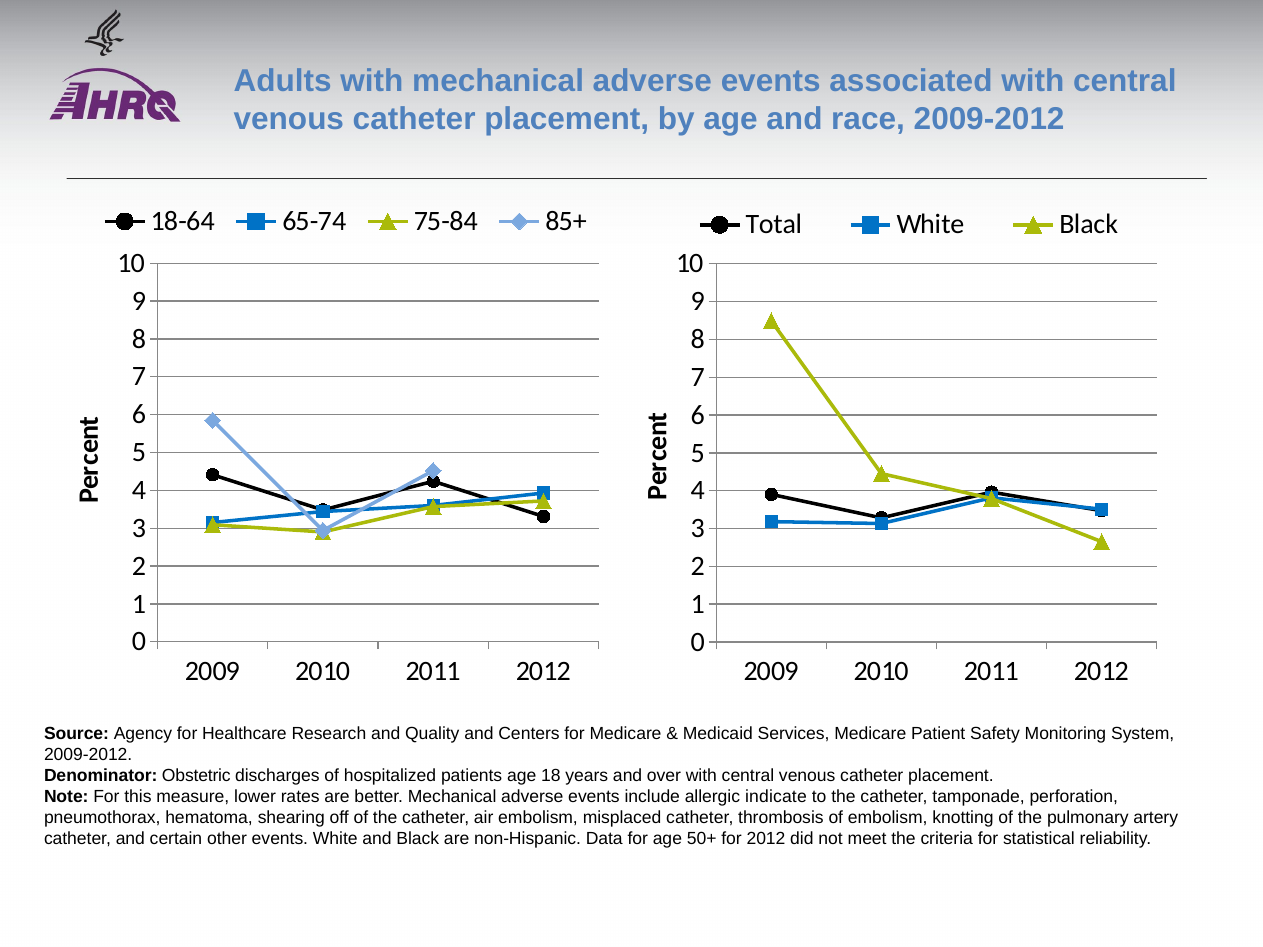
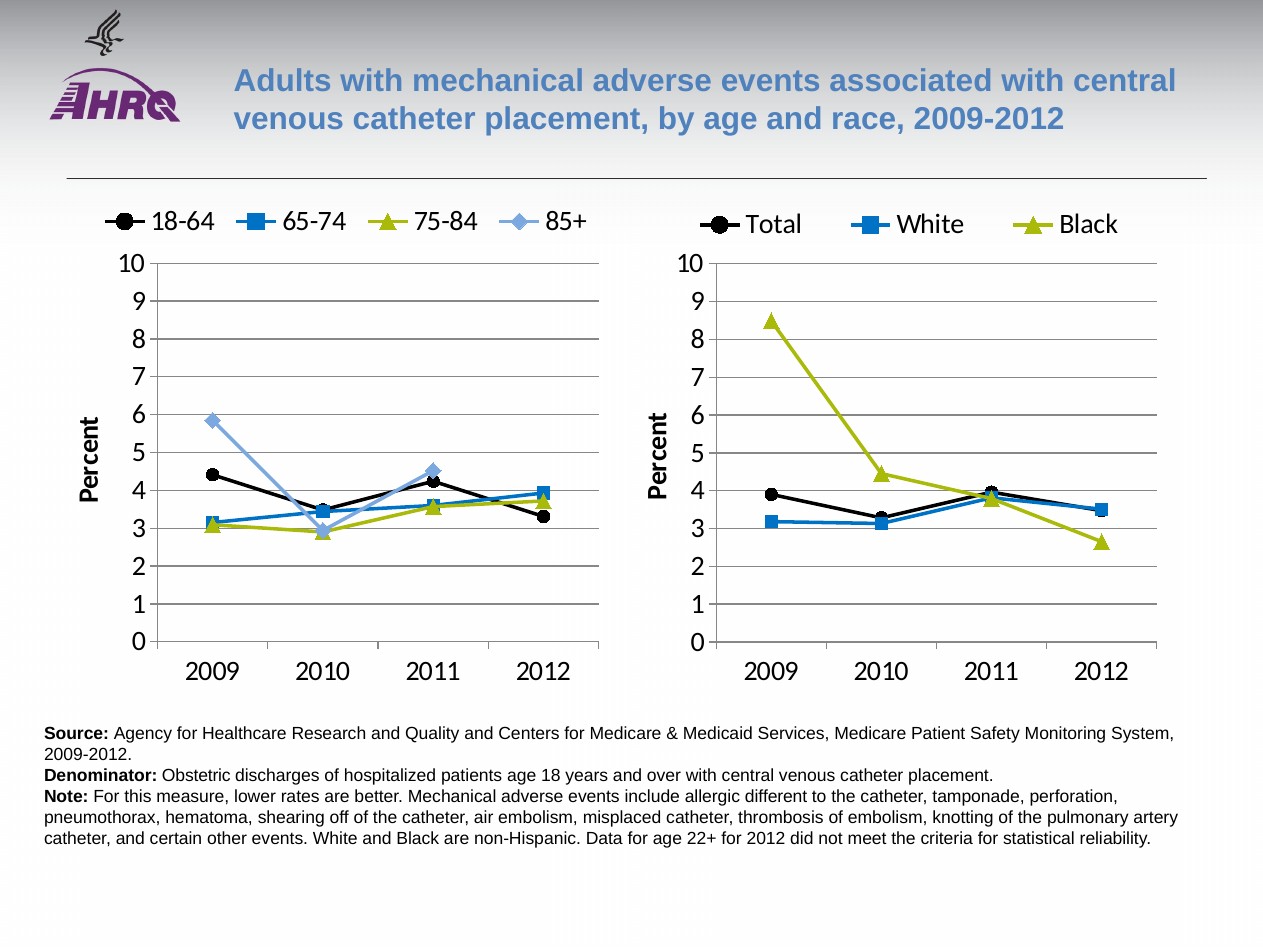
indicate: indicate -> different
50+: 50+ -> 22+
